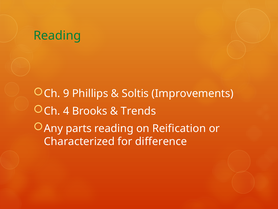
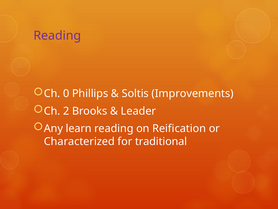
Reading at (57, 35) colour: green -> purple
9: 9 -> 0
4: 4 -> 2
Trends: Trends -> Leader
parts: parts -> learn
difference: difference -> traditional
